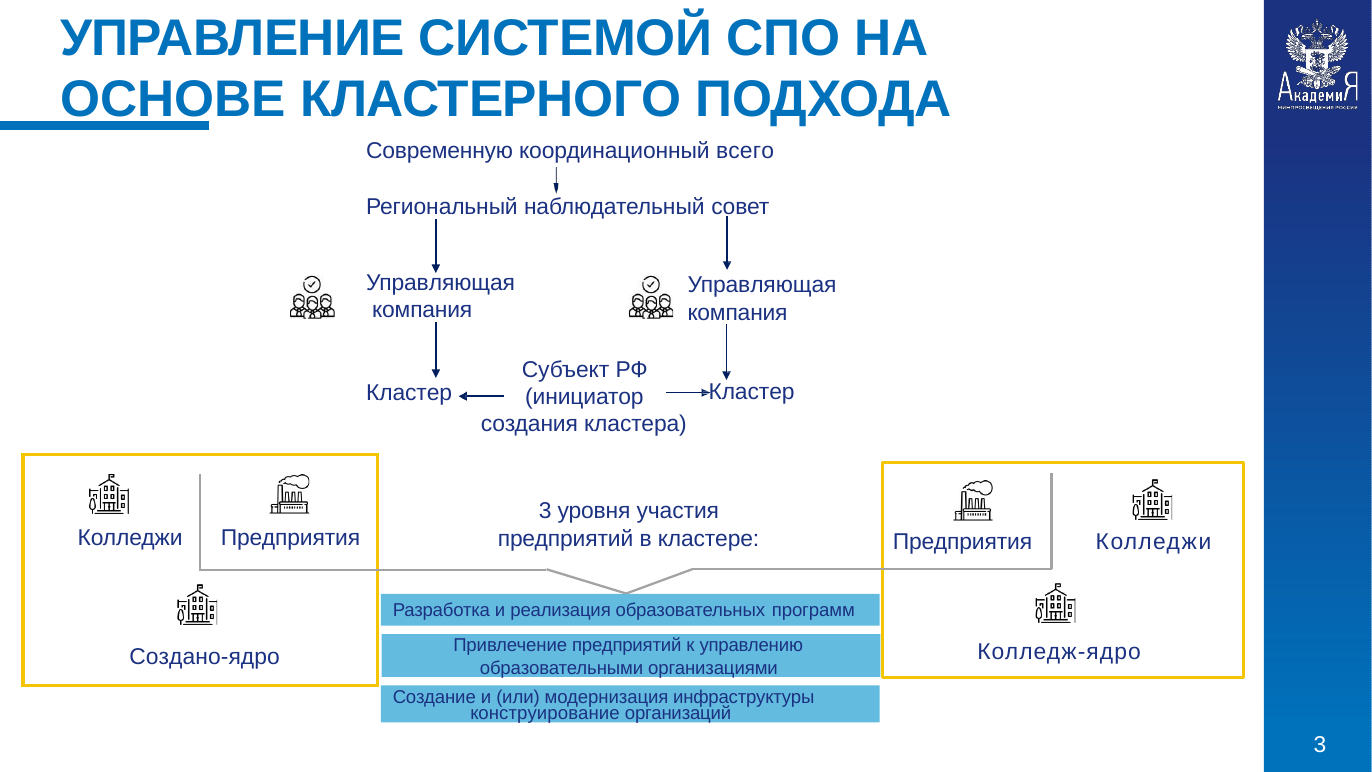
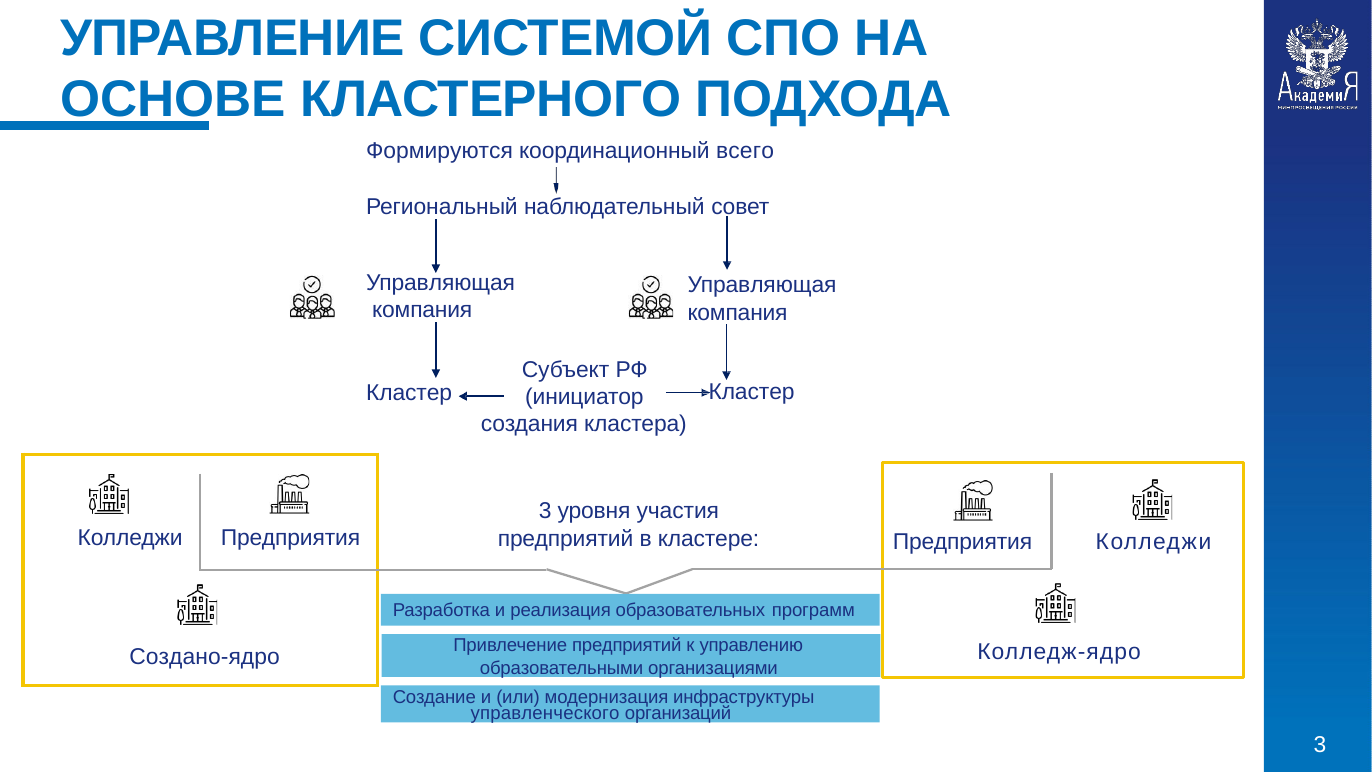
Современную: Современную -> Формируются
конструирование: конструирование -> управленческого
